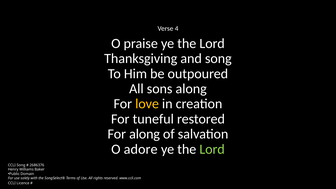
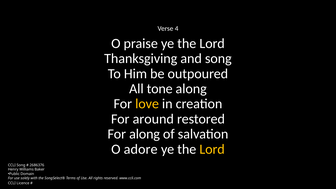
sons: sons -> tone
tuneful: tuneful -> around
Lord at (212, 149) colour: light green -> yellow
